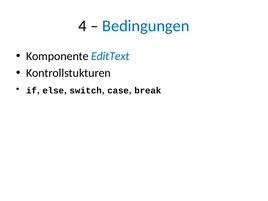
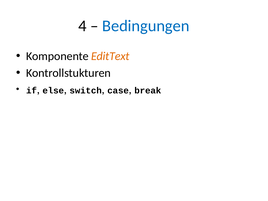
EditText colour: blue -> orange
